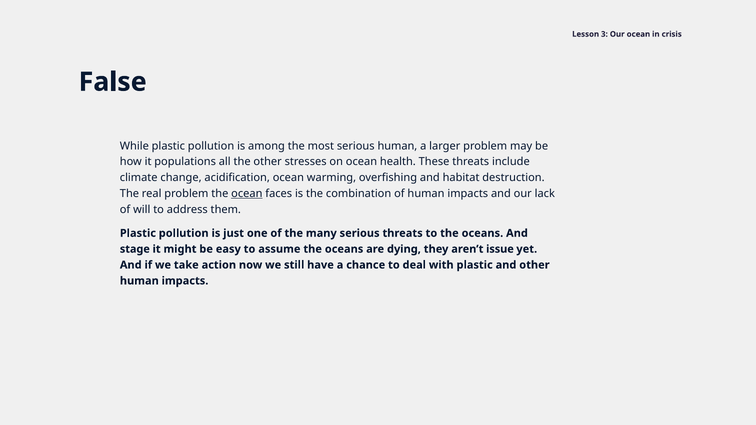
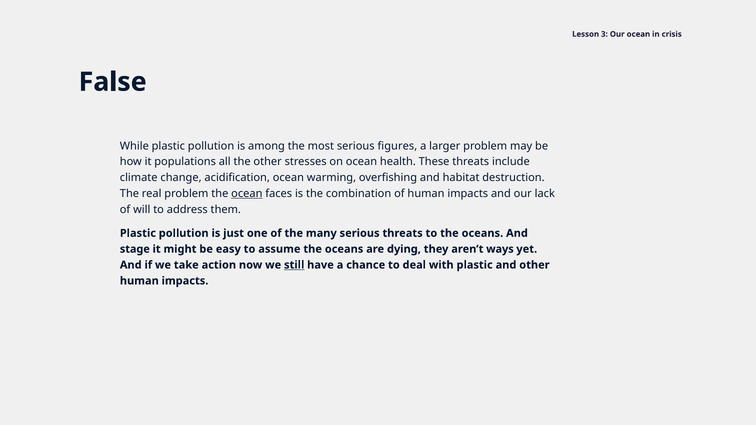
serious human: human -> figures
issue: issue -> ways
still underline: none -> present
